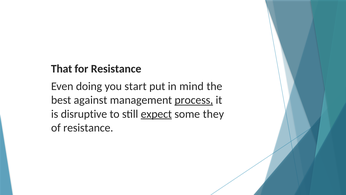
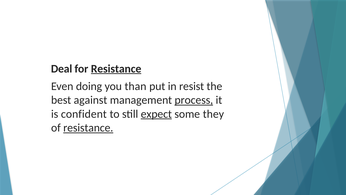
That: That -> Deal
Resistance at (116, 69) underline: none -> present
start: start -> than
mind: mind -> resist
disruptive: disruptive -> confident
resistance at (88, 128) underline: none -> present
